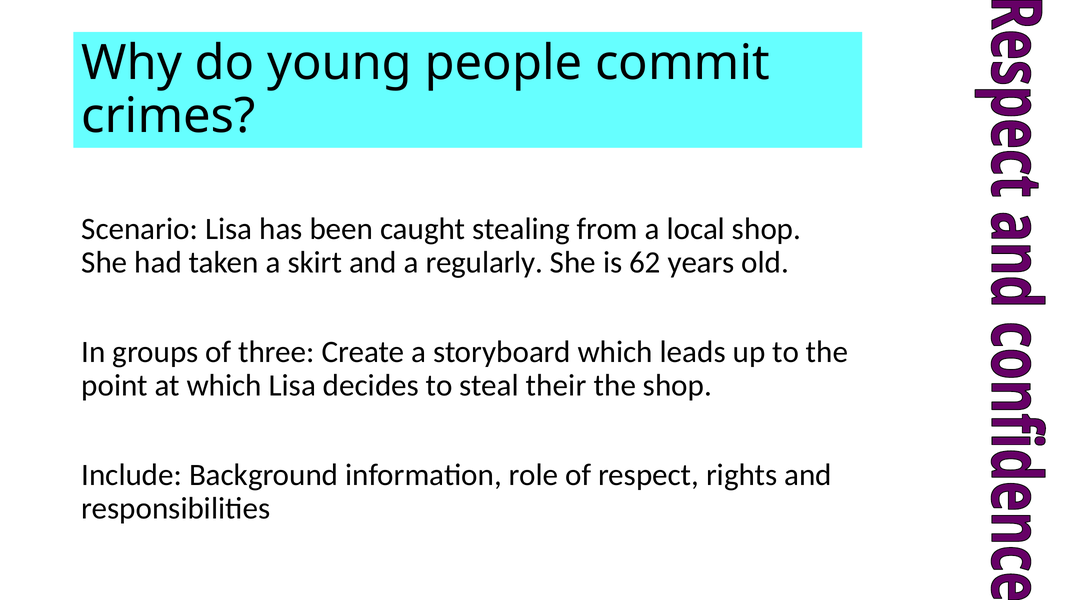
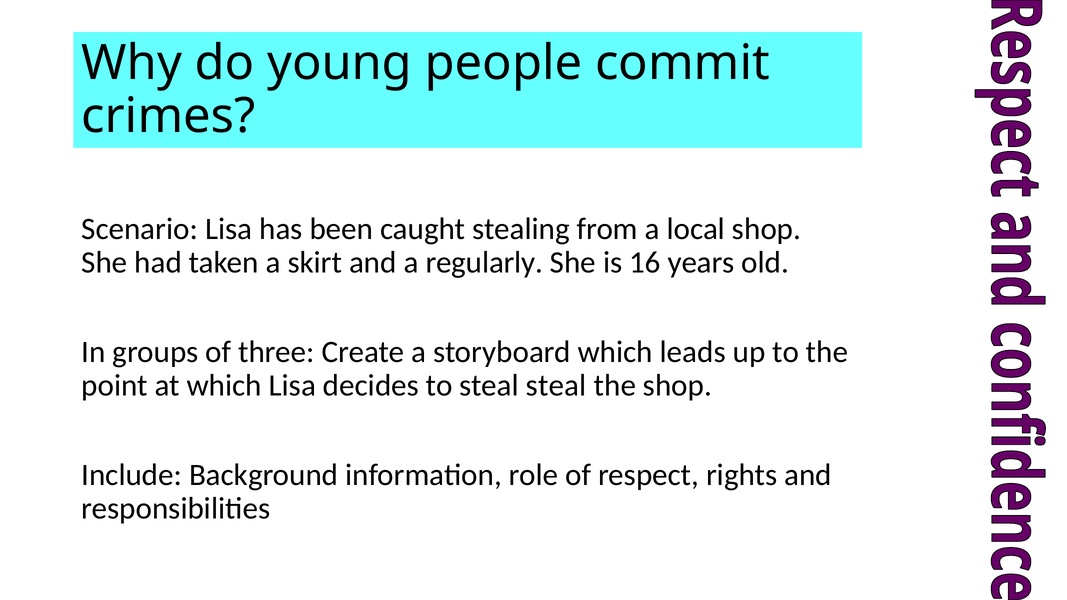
62: 62 -> 16
steal their: their -> steal
